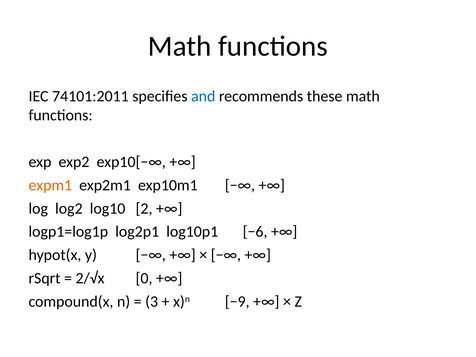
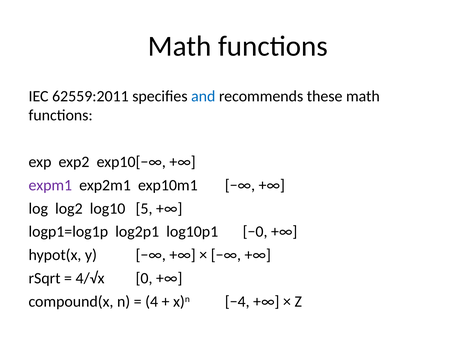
74101:2011: 74101:2011 -> 62559:2011
expm1 colour: orange -> purple
2: 2 -> 5
−6: −6 -> −0
2/√x: 2/√x -> 4/√x
3: 3 -> 4
−9: −9 -> −4
